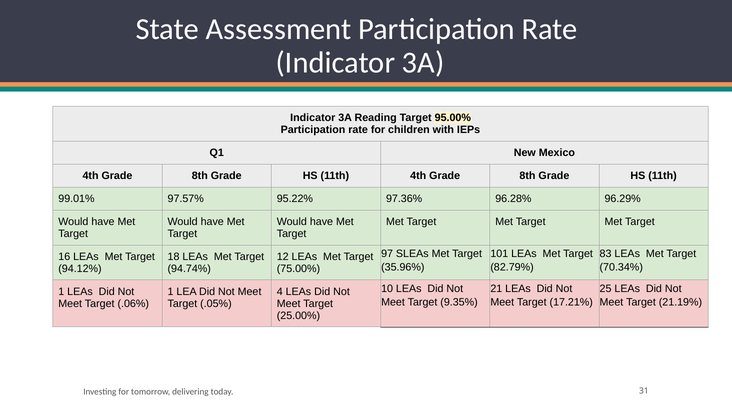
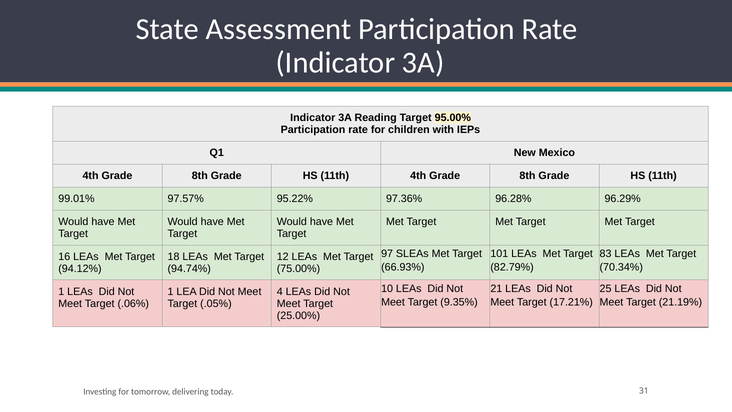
35.96%: 35.96% -> 66.93%
